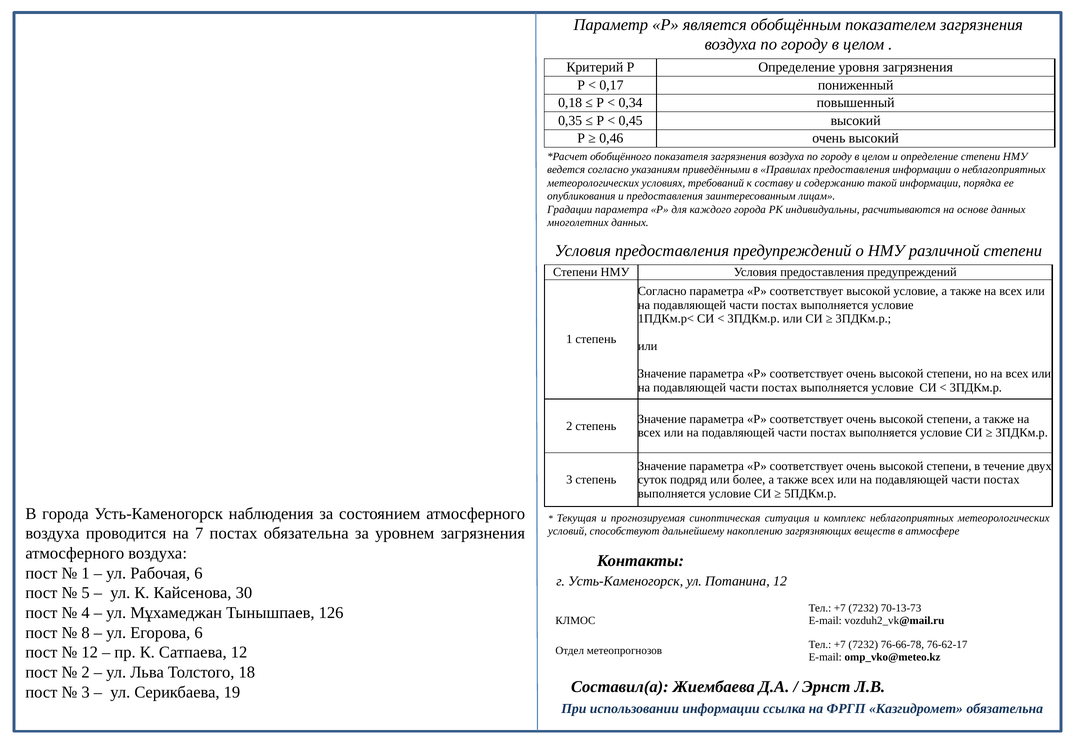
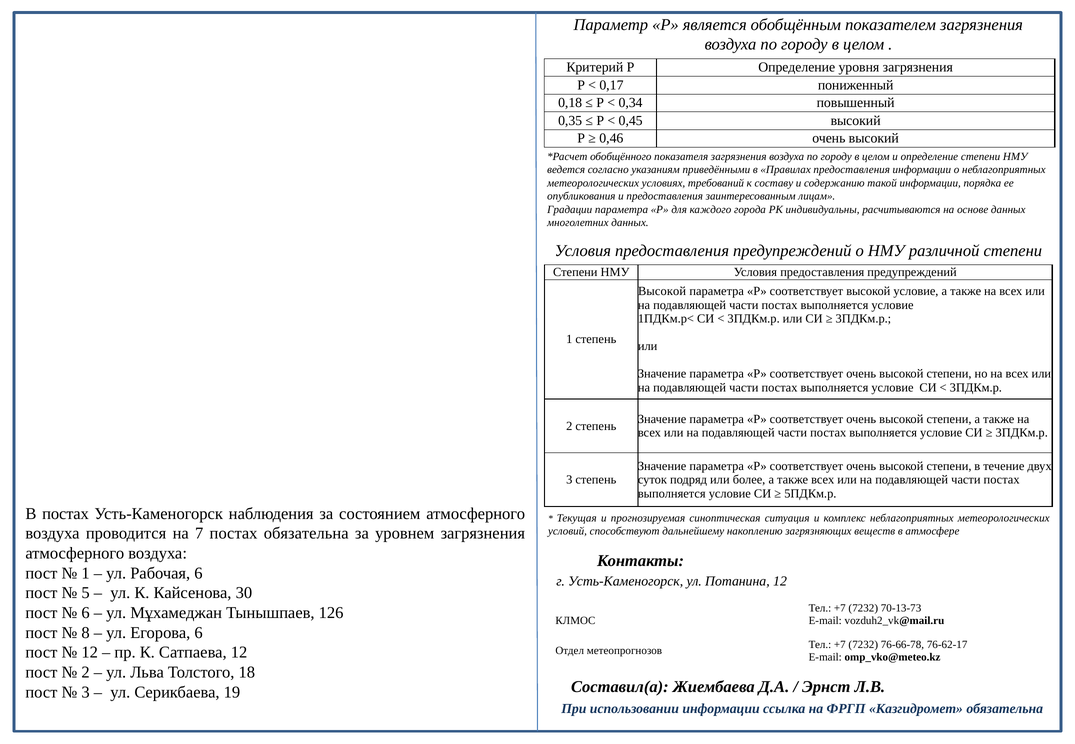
Согласно at (662, 291): Согласно -> Высокой
В города: города -> постах
4 at (86, 613): 4 -> 6
